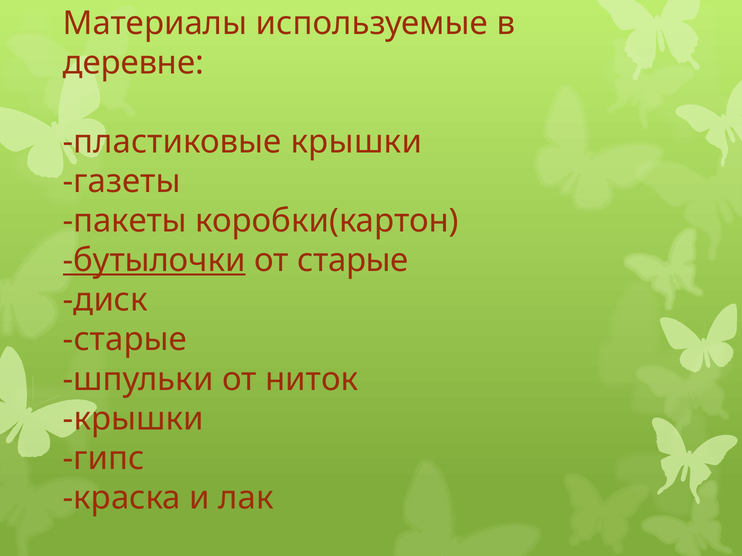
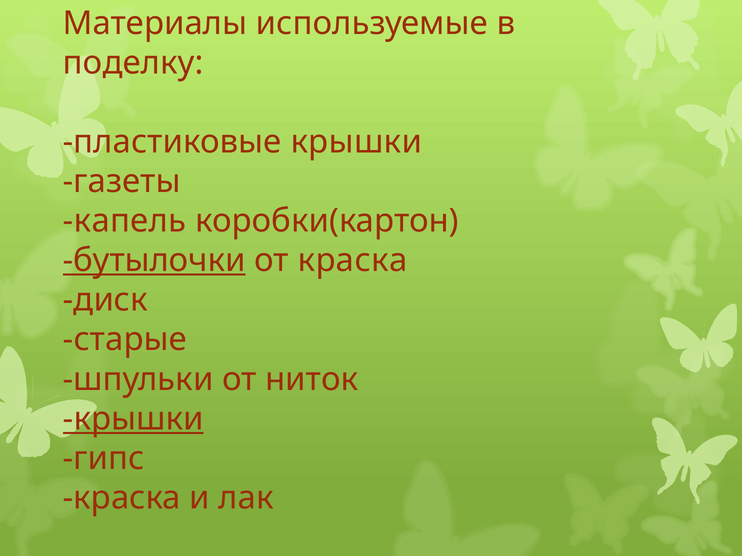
деревне: деревне -> поделку
пакеты: пакеты -> капель
от старые: старые -> краска
крышки at (133, 419) underline: none -> present
